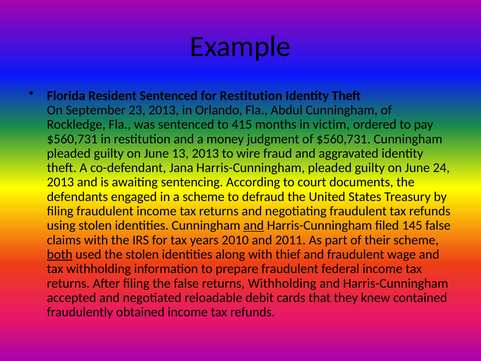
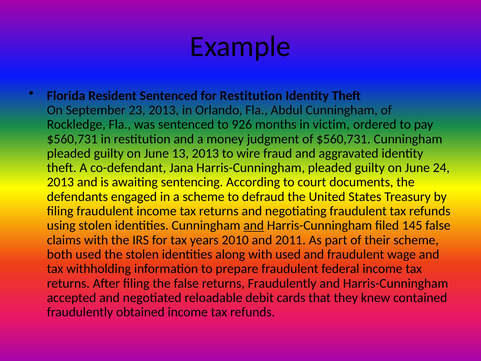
415: 415 -> 926
both underline: present -> none
with thief: thief -> used
returns Withholding: Withholding -> Fraudulently
